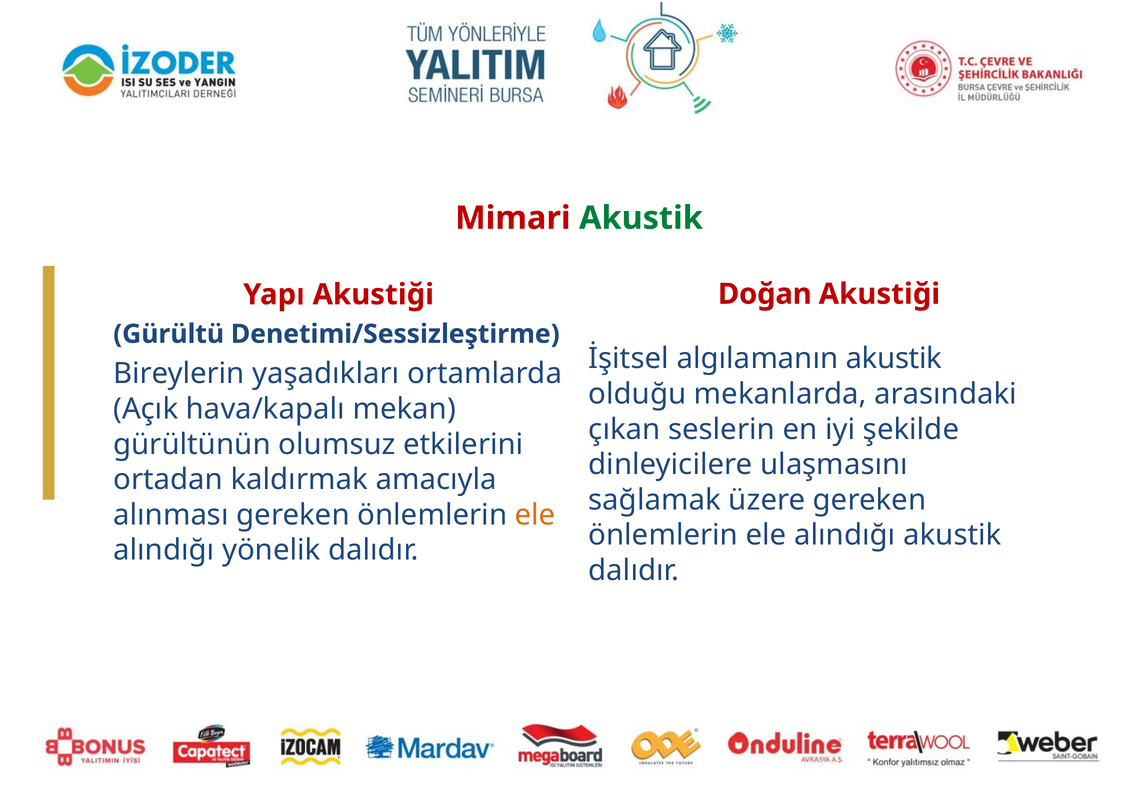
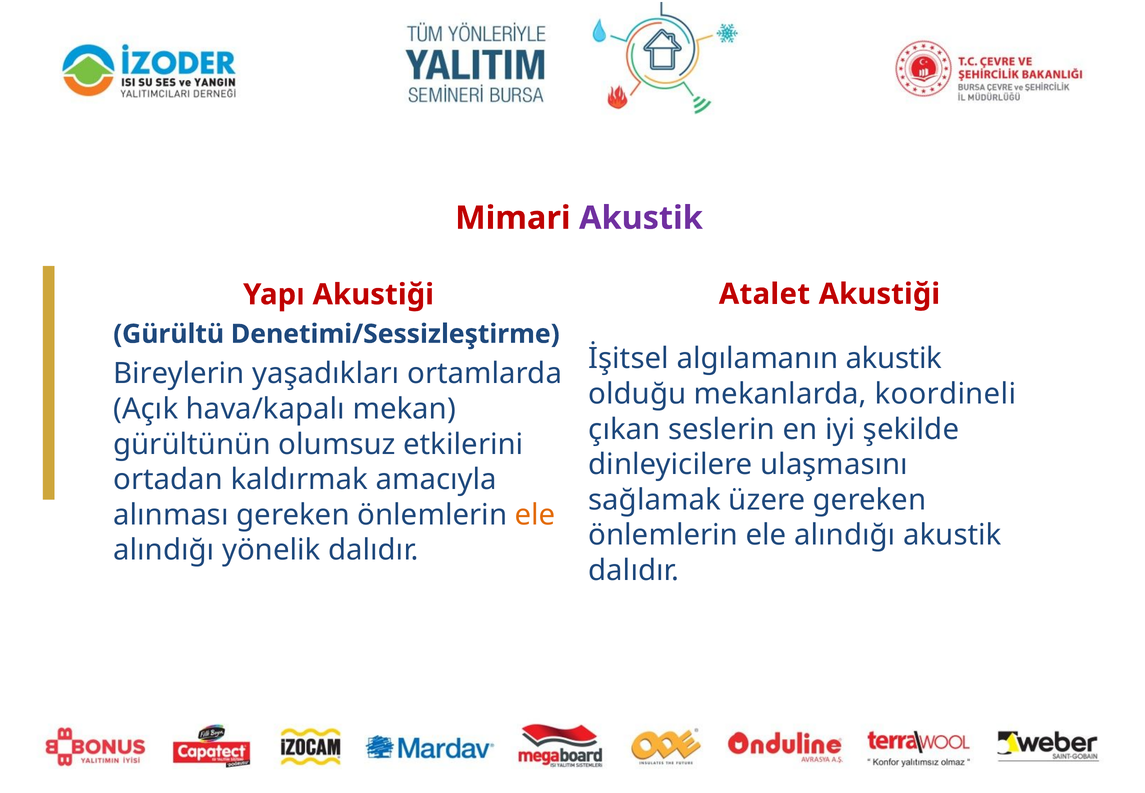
Akustik at (641, 218) colour: green -> purple
Doğan: Doğan -> Atalet
arasındaki: arasındaki -> koordineli
